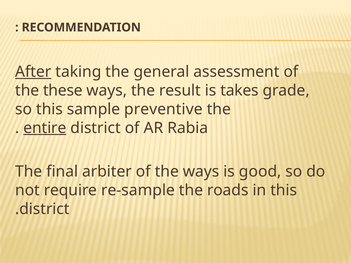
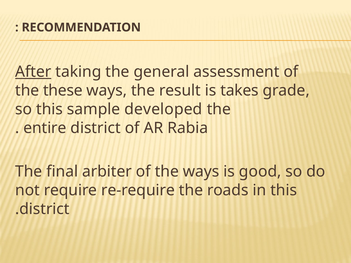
preventive: preventive -> developed
entire underline: present -> none
re-sample: re-sample -> re-require
